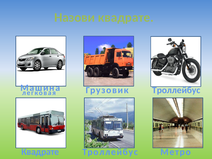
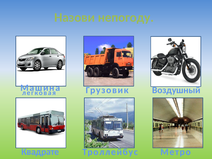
Назови квадрате: квадрате -> непогоду
Троллейбус at (176, 90): Троллейбус -> Воздушный
